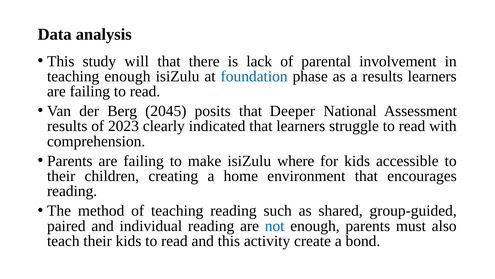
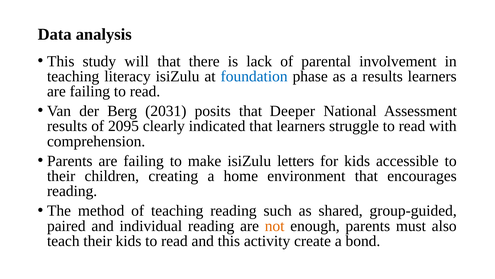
teaching enough: enough -> literacy
2045: 2045 -> 2031
2023: 2023 -> 2095
where: where -> letters
not colour: blue -> orange
